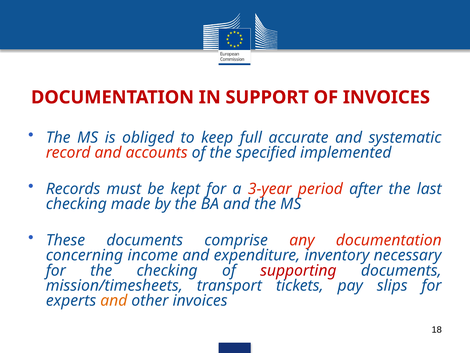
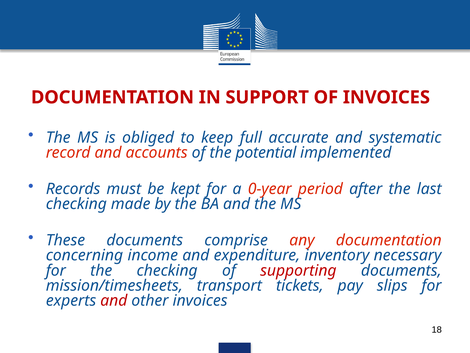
specified: specified -> potential
3-year: 3-year -> 0-year
and at (114, 300) colour: orange -> red
